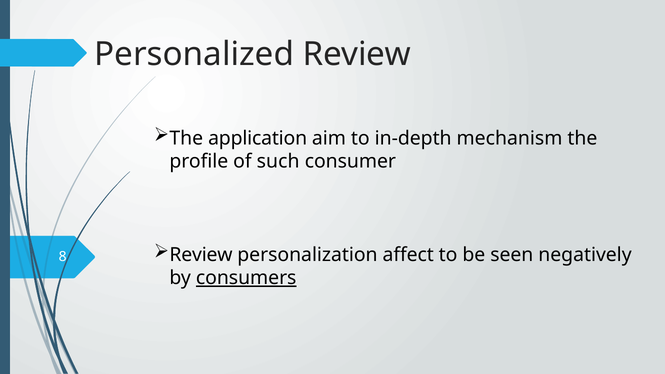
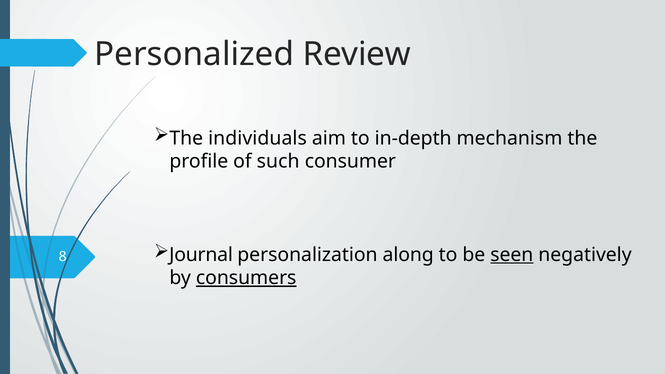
application: application -> individuals
Review at (201, 255): Review -> Journal
affect: affect -> along
seen underline: none -> present
